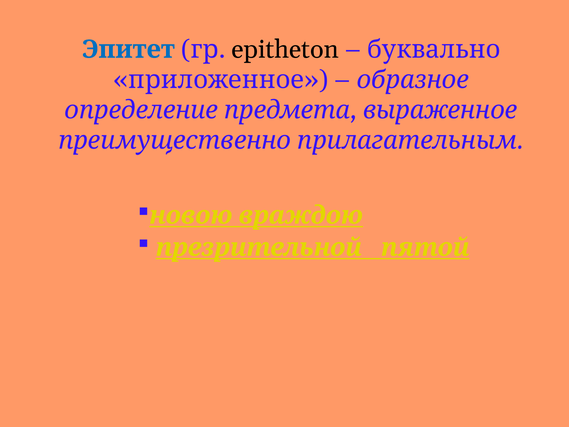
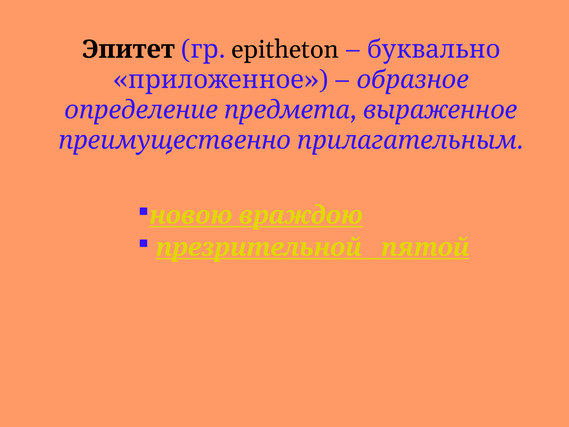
Эпитет colour: blue -> black
